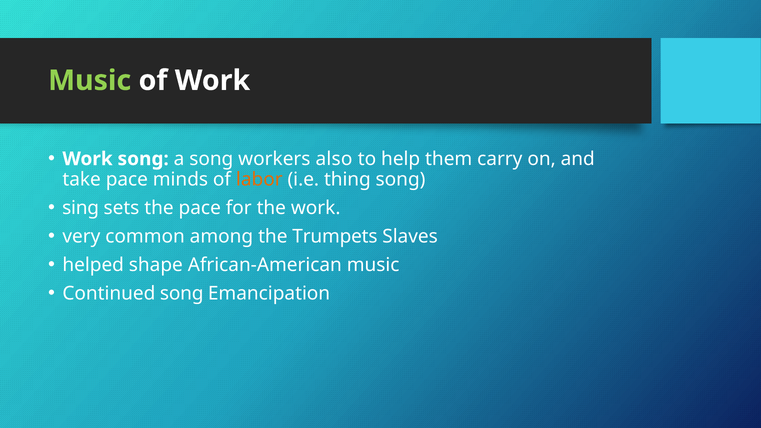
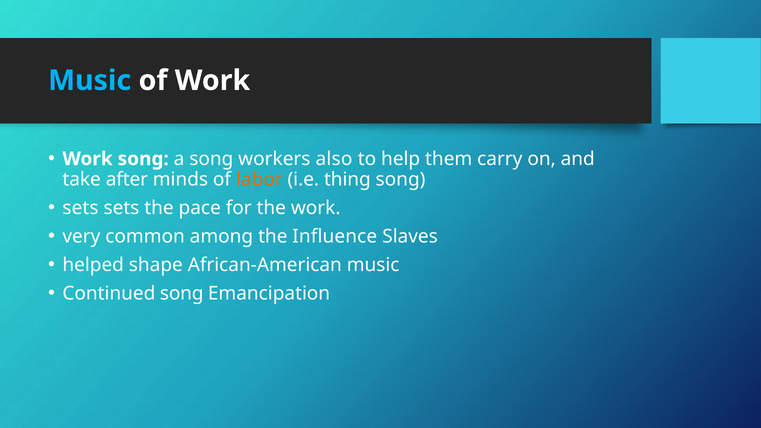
Music at (90, 81) colour: light green -> light blue
take pace: pace -> after
sing at (81, 208): sing -> sets
Trumpets: Trumpets -> Influence
